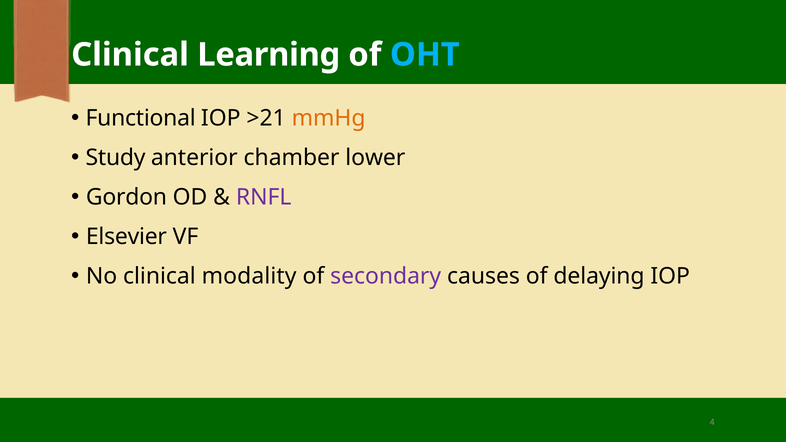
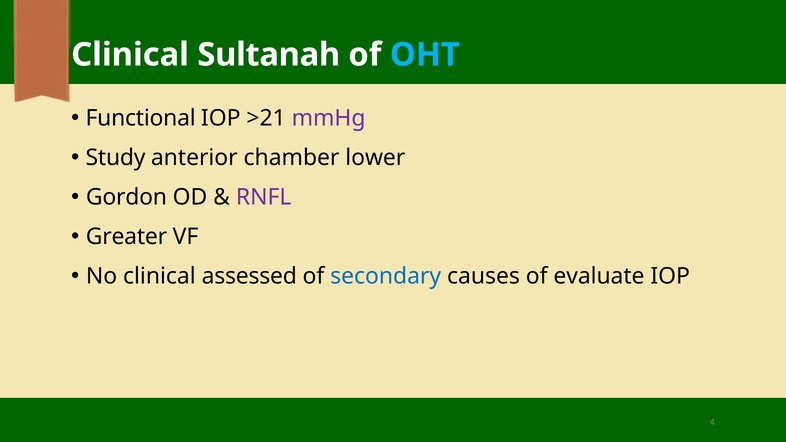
Learning: Learning -> Sultanah
mmHg colour: orange -> purple
Elsevier: Elsevier -> Greater
modality: modality -> assessed
secondary colour: purple -> blue
delaying: delaying -> evaluate
